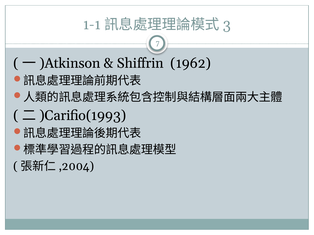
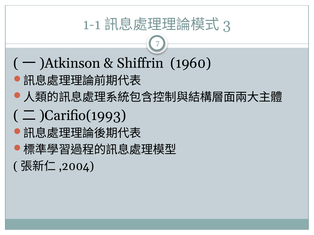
1962: 1962 -> 1960
